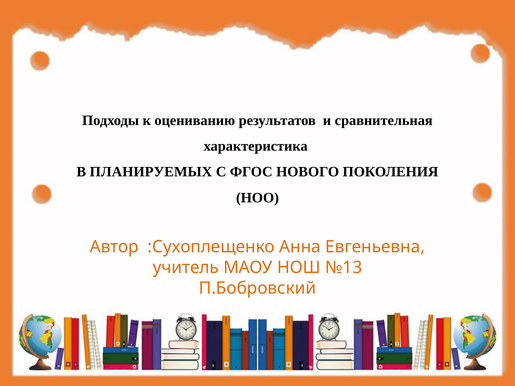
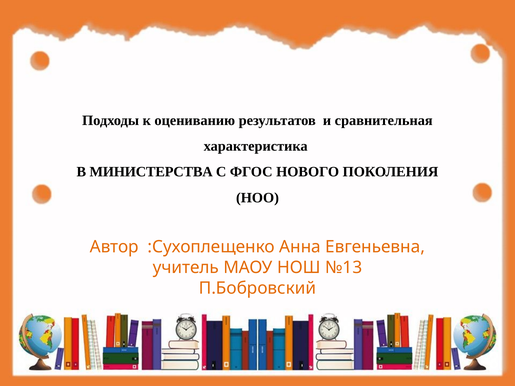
ПЛАНИРУЕМЫХ: ПЛАНИРУЕМЫХ -> МИНИСТЕРСТВА
